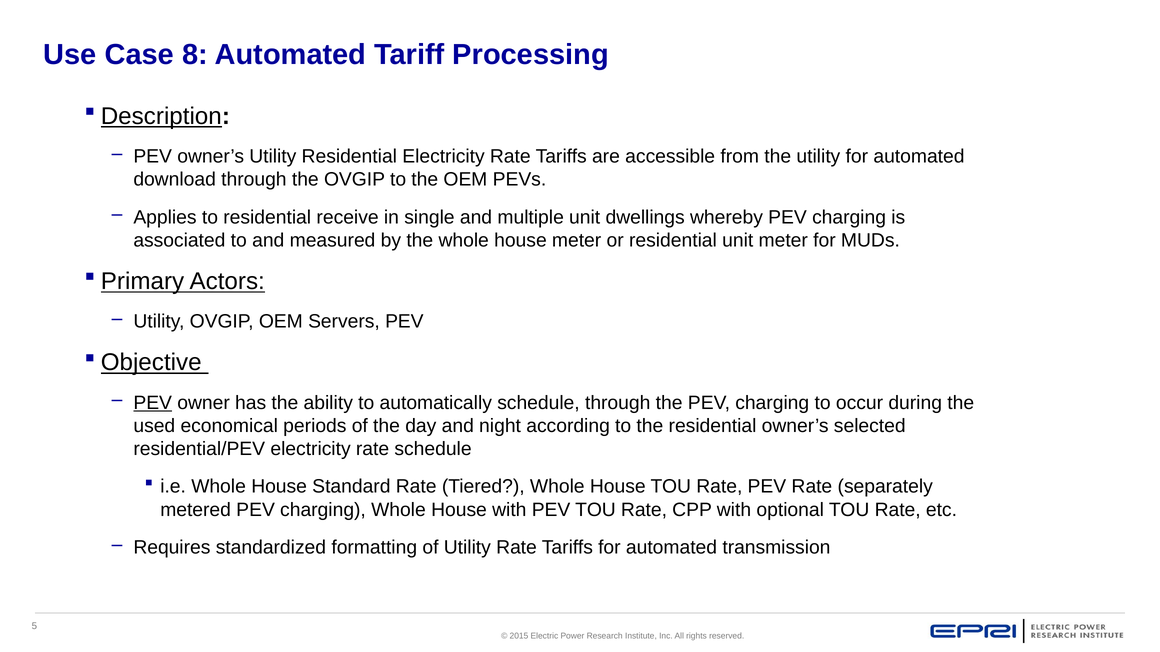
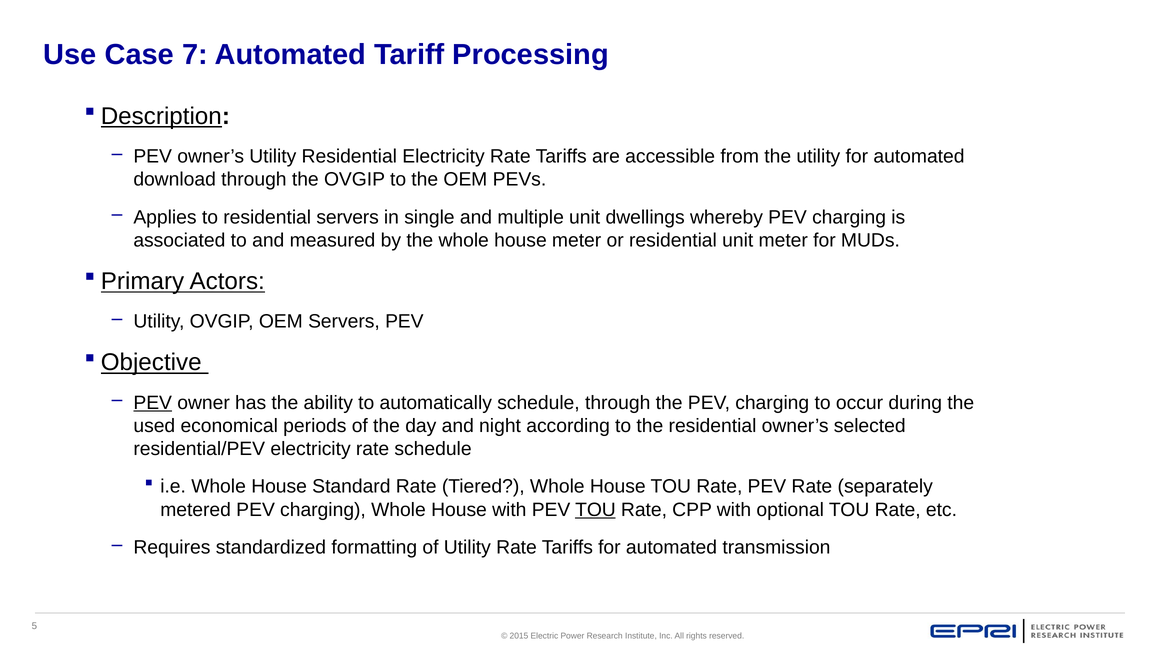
8: 8 -> 7
residential receive: receive -> servers
TOU at (595, 510) underline: none -> present
